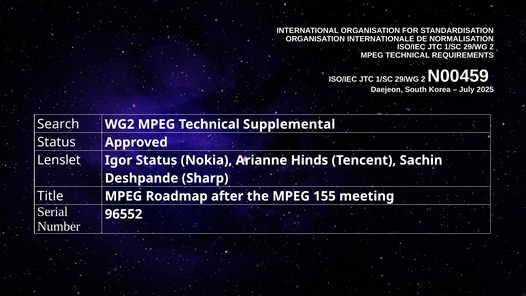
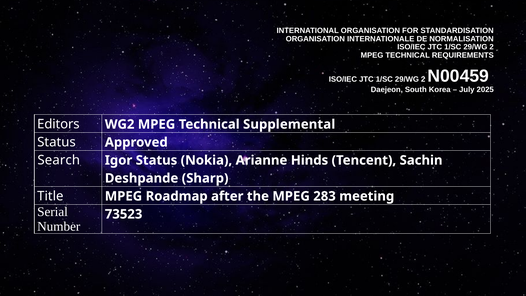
Search: Search -> Editors
Lenslet: Lenslet -> Search
155: 155 -> 283
96552: 96552 -> 73523
